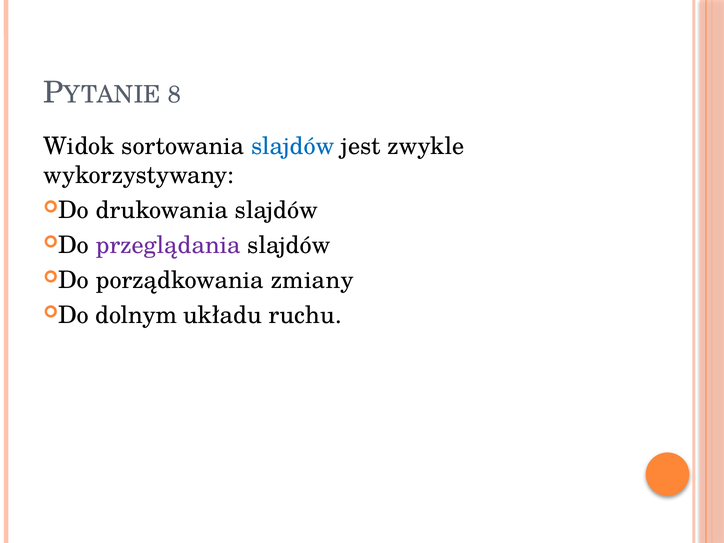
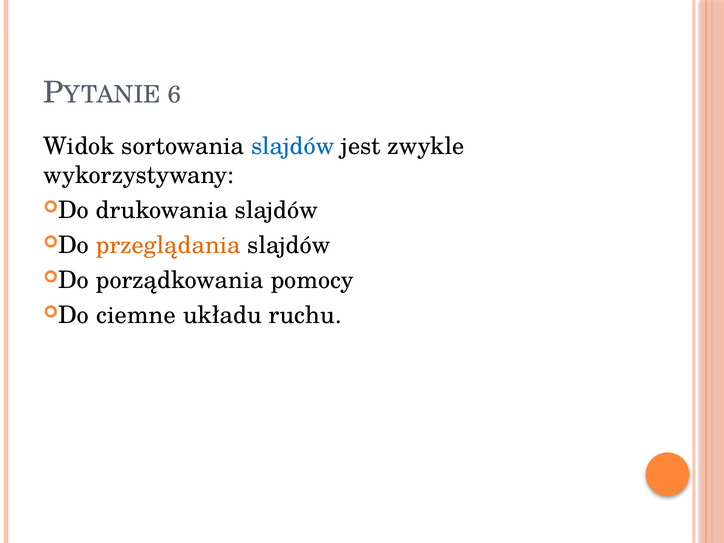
8: 8 -> 6
przeglądania colour: purple -> orange
zmiany: zmiany -> pomocy
dolnym: dolnym -> ciemne
